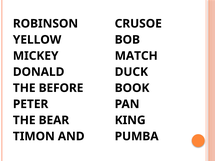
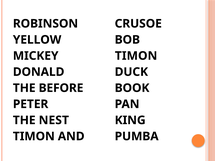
MATCH at (136, 56): MATCH -> TIMON
BEAR: BEAR -> NEST
